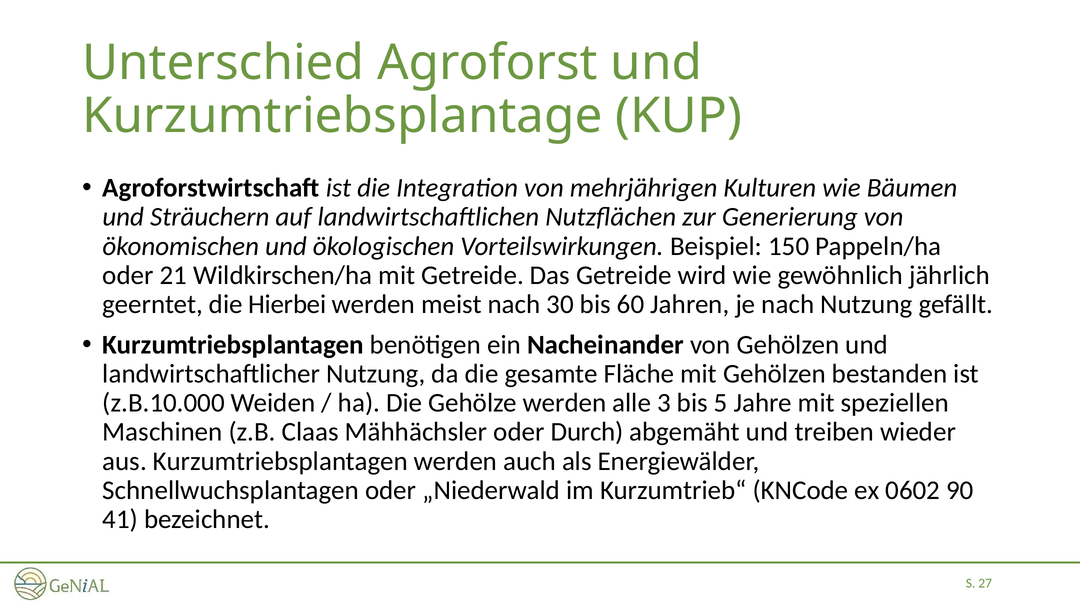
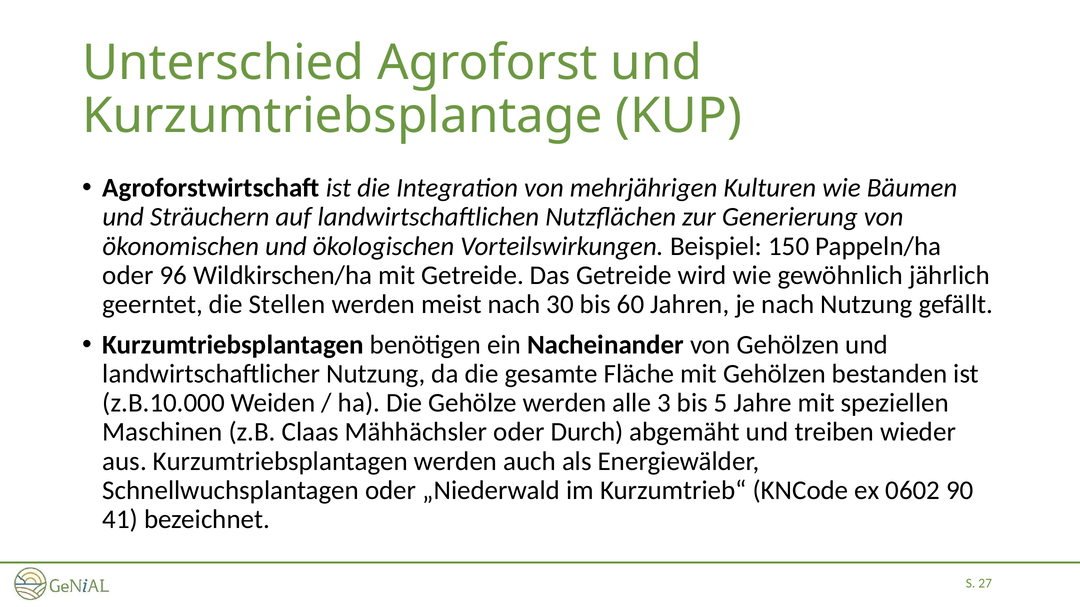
21: 21 -> 96
Hierbei: Hierbei -> Stellen
